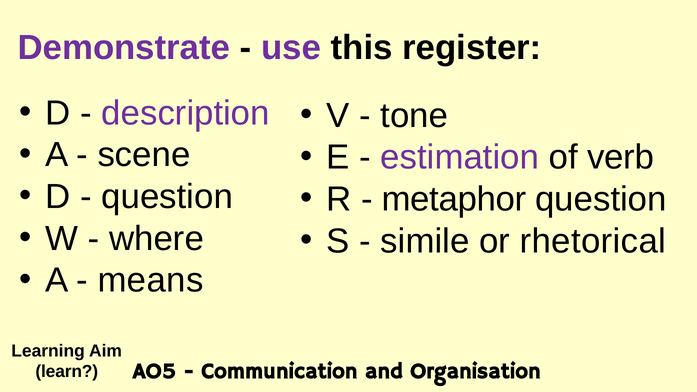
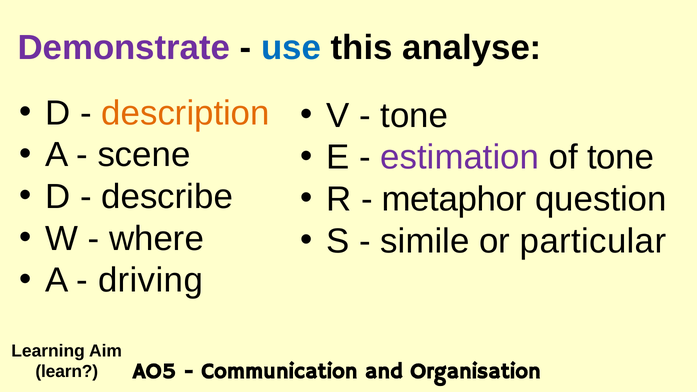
use colour: purple -> blue
register: register -> analyse
description colour: purple -> orange
of verb: verb -> tone
question at (167, 197): question -> describe
rhetorical: rhetorical -> particular
means: means -> driving
